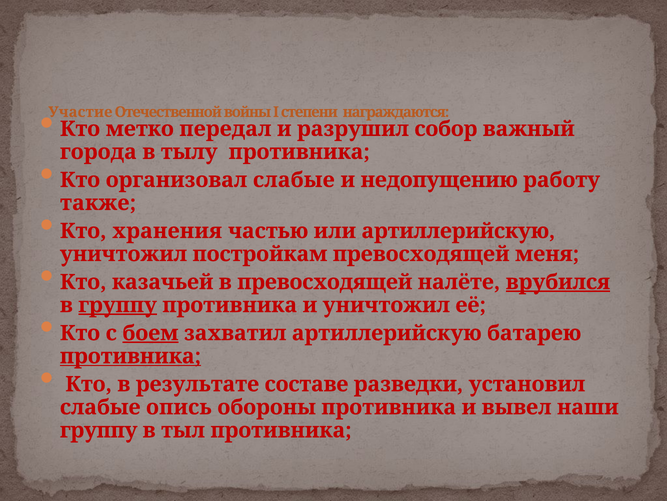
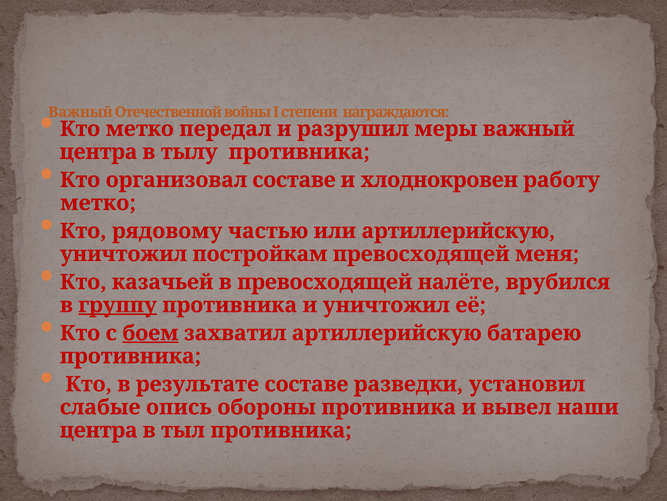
Участие at (80, 112): Участие -> Важный
собор: собор -> меры
города at (98, 152): города -> центра
организовал слабые: слабые -> составе
недопущению: недопущению -> хлоднокровен
также at (98, 203): также -> метко
хранения: хранения -> рядовому
врубился underline: present -> none
противника at (131, 356) underline: present -> none
группу at (99, 430): группу -> центра
